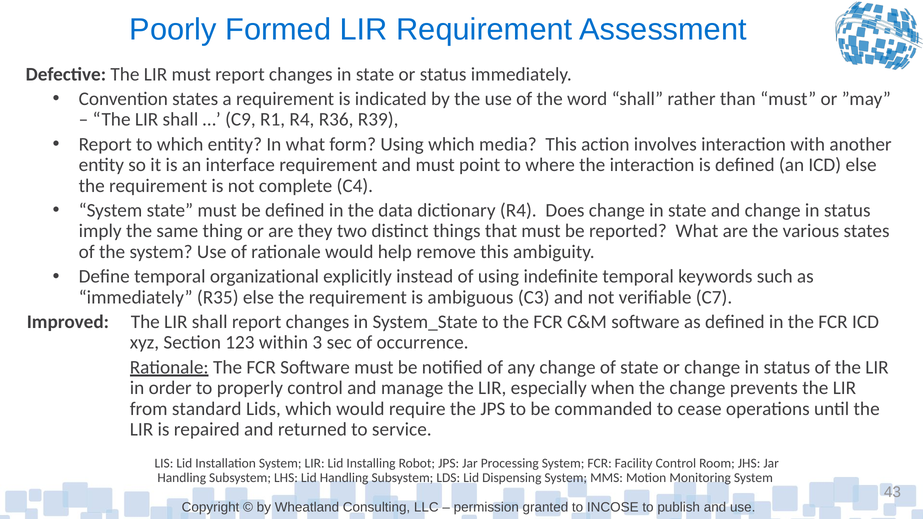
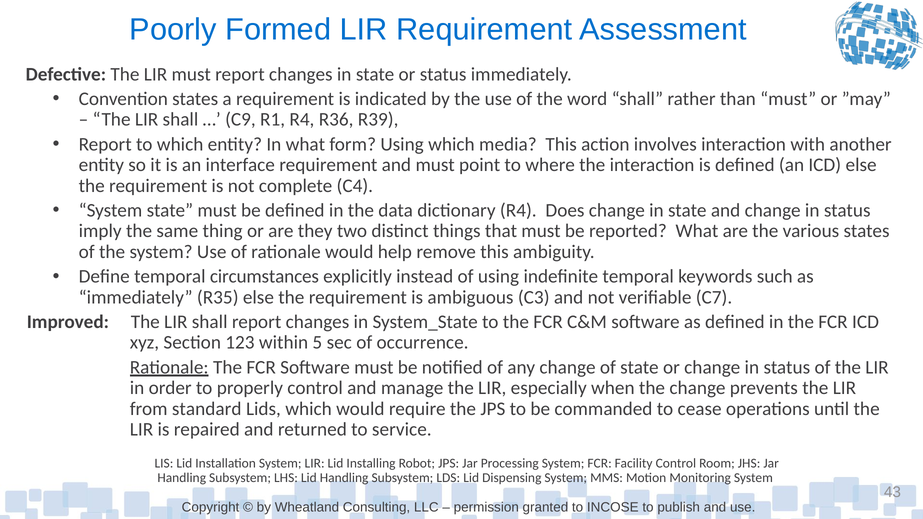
organizational: organizational -> circumstances
3: 3 -> 5
